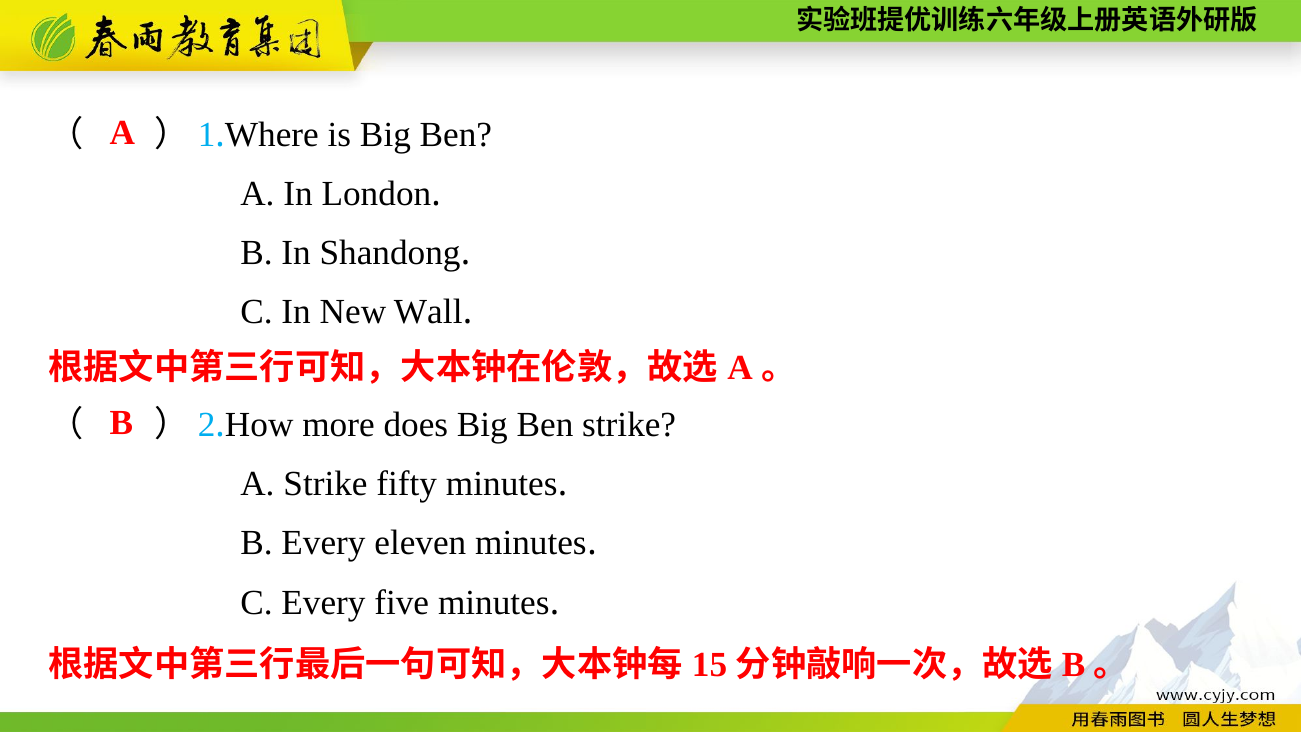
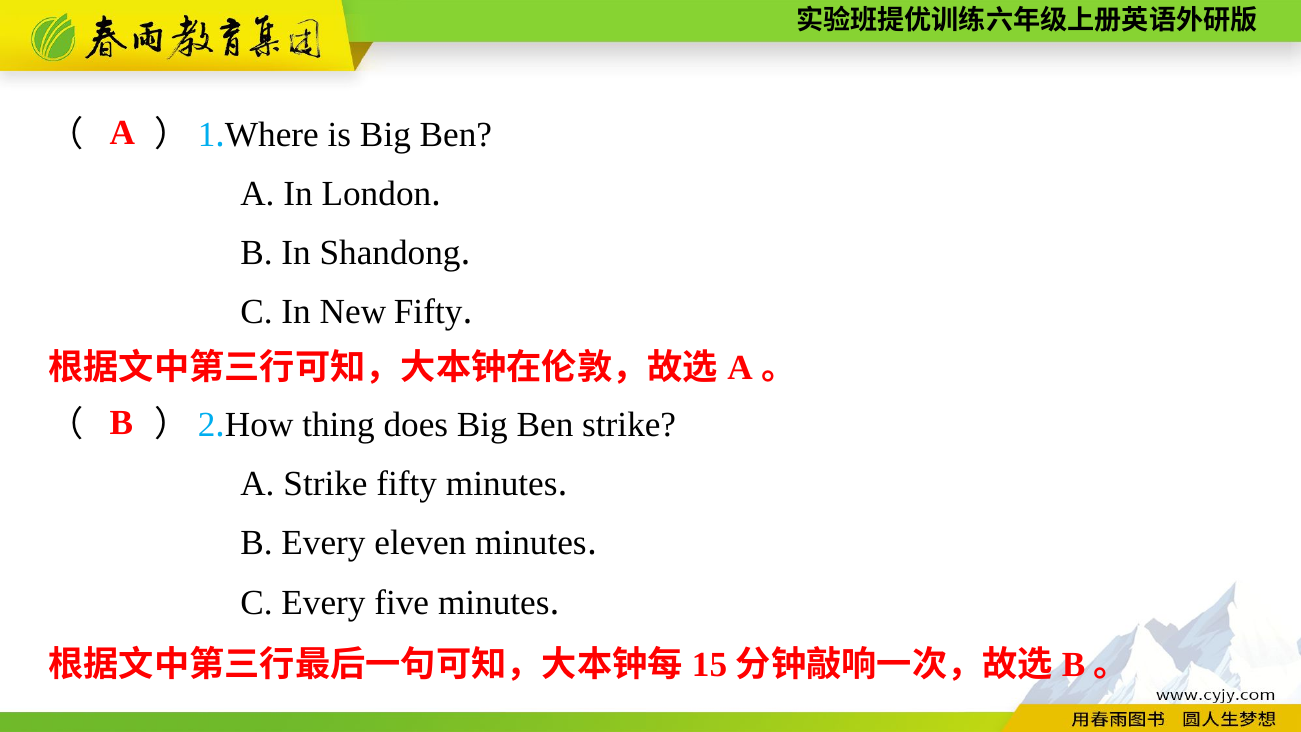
New Wall: Wall -> Fifty
more: more -> thing
